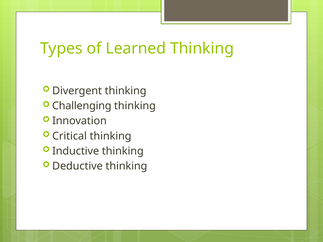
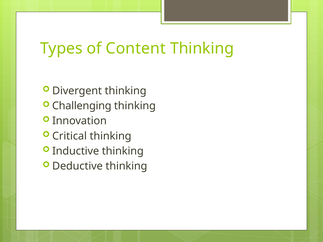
Learned: Learned -> Content
